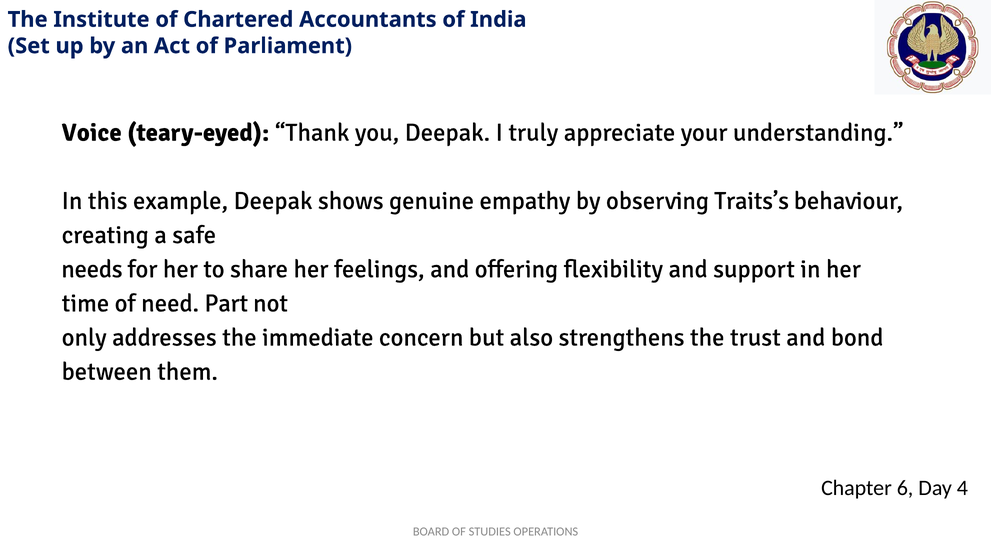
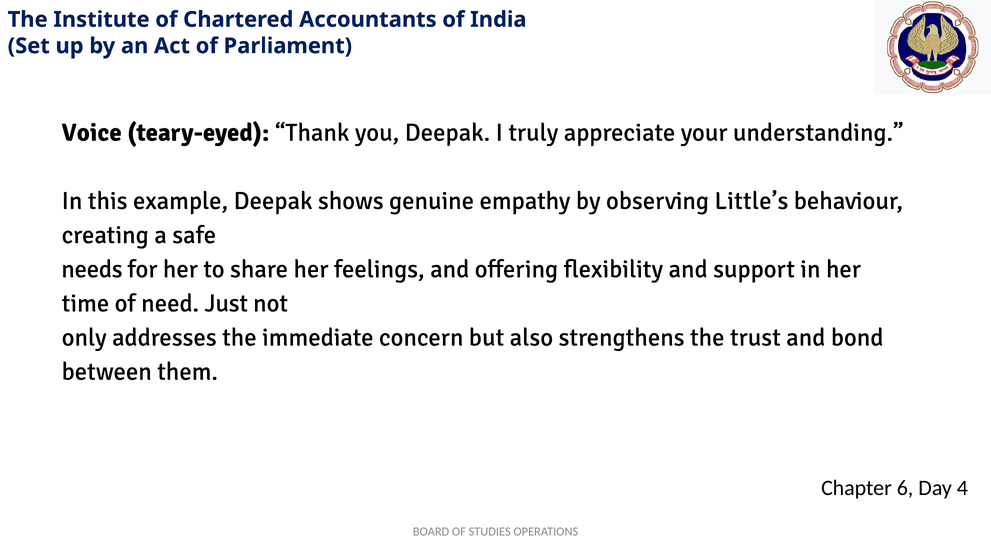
Traits’s: Traits’s -> Little’s
Part: Part -> Just
